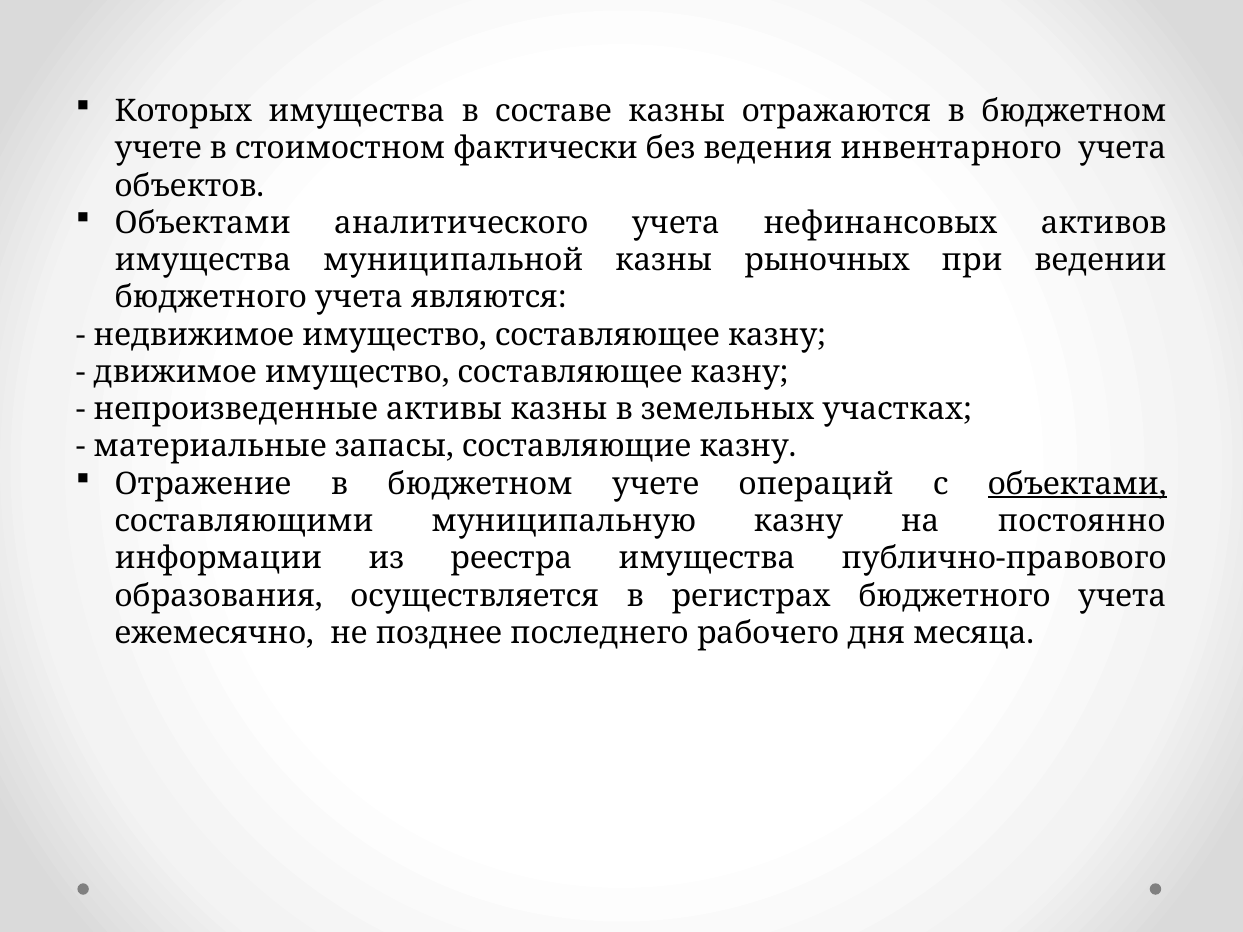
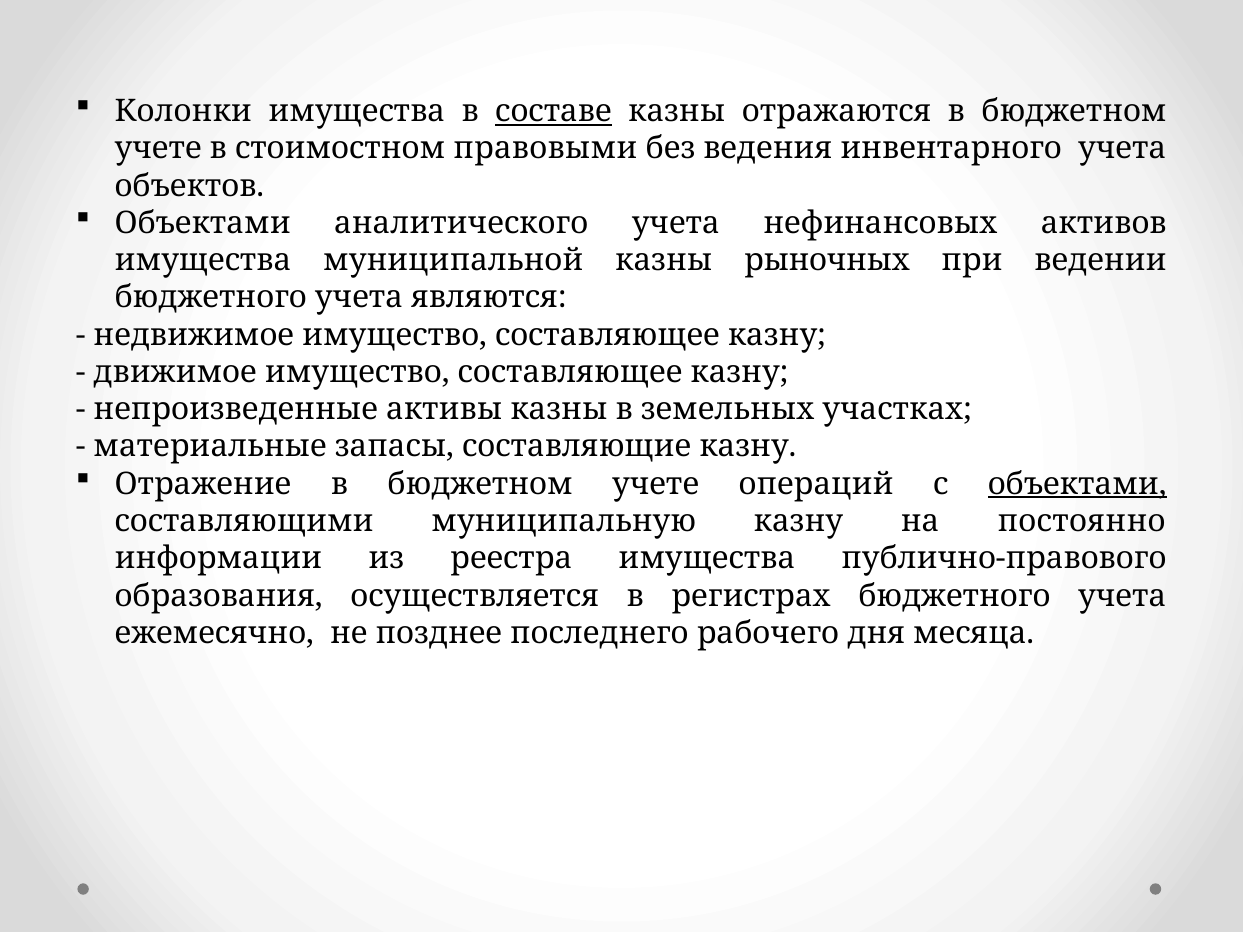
Которых: Которых -> Колонки
составе underline: none -> present
фактически: фактически -> правовыми
